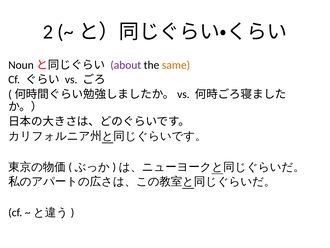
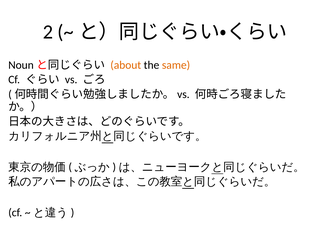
about colour: purple -> orange
